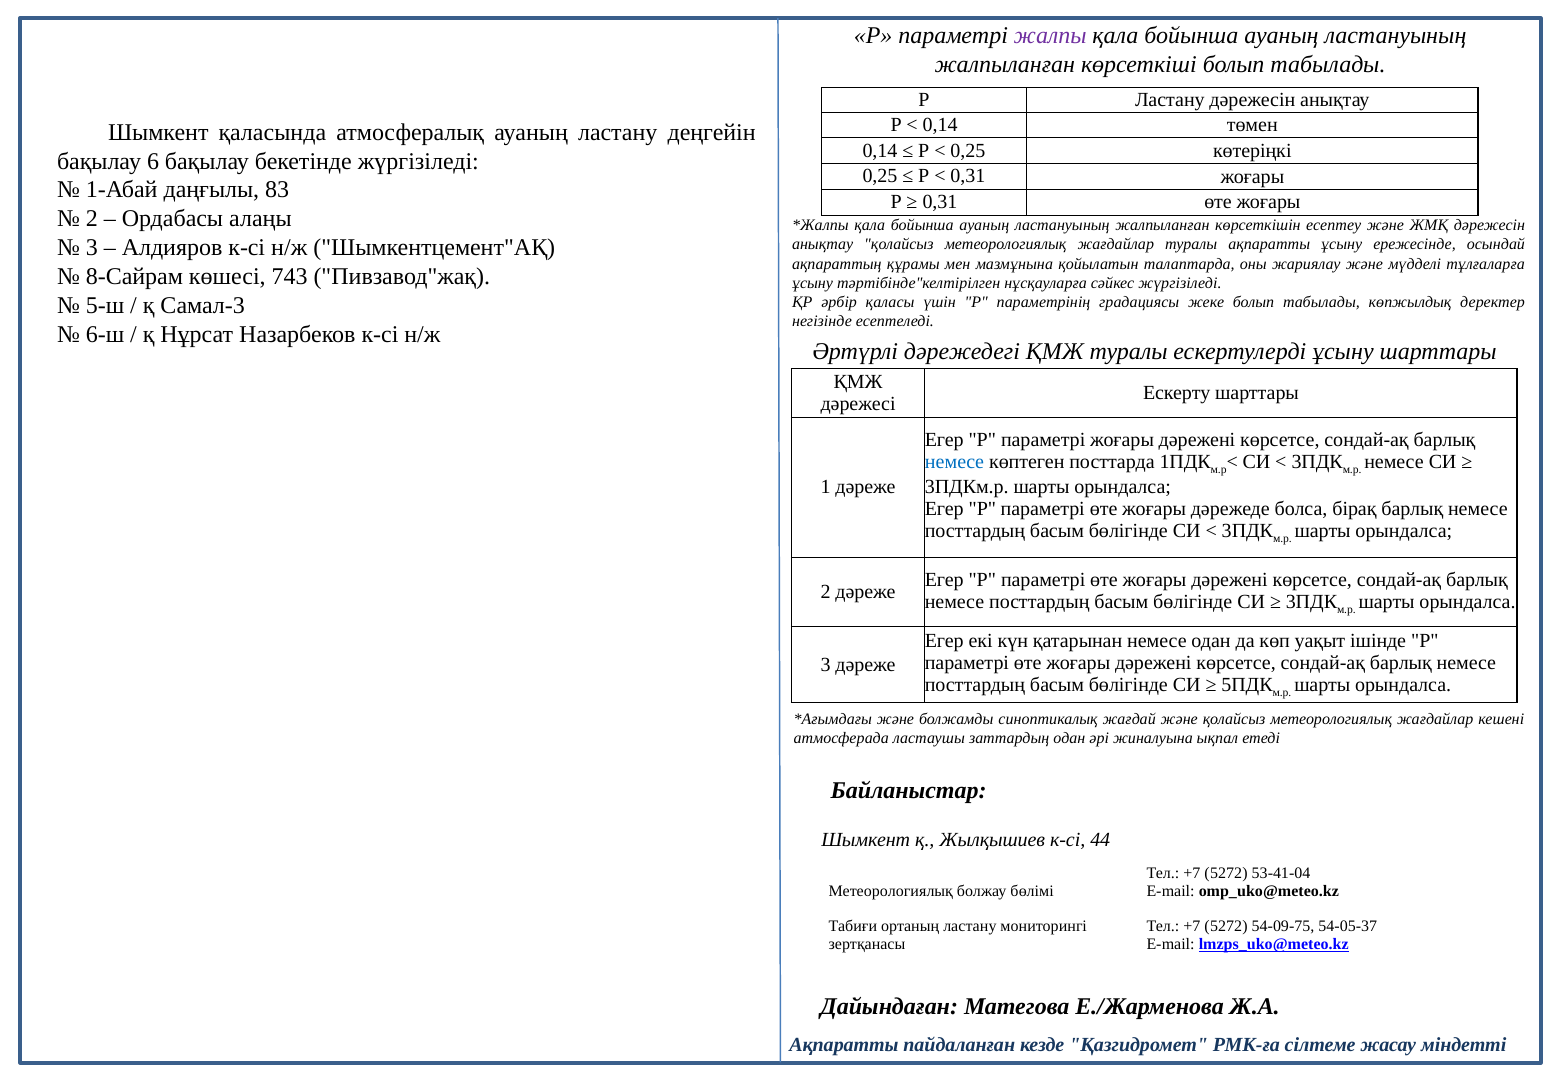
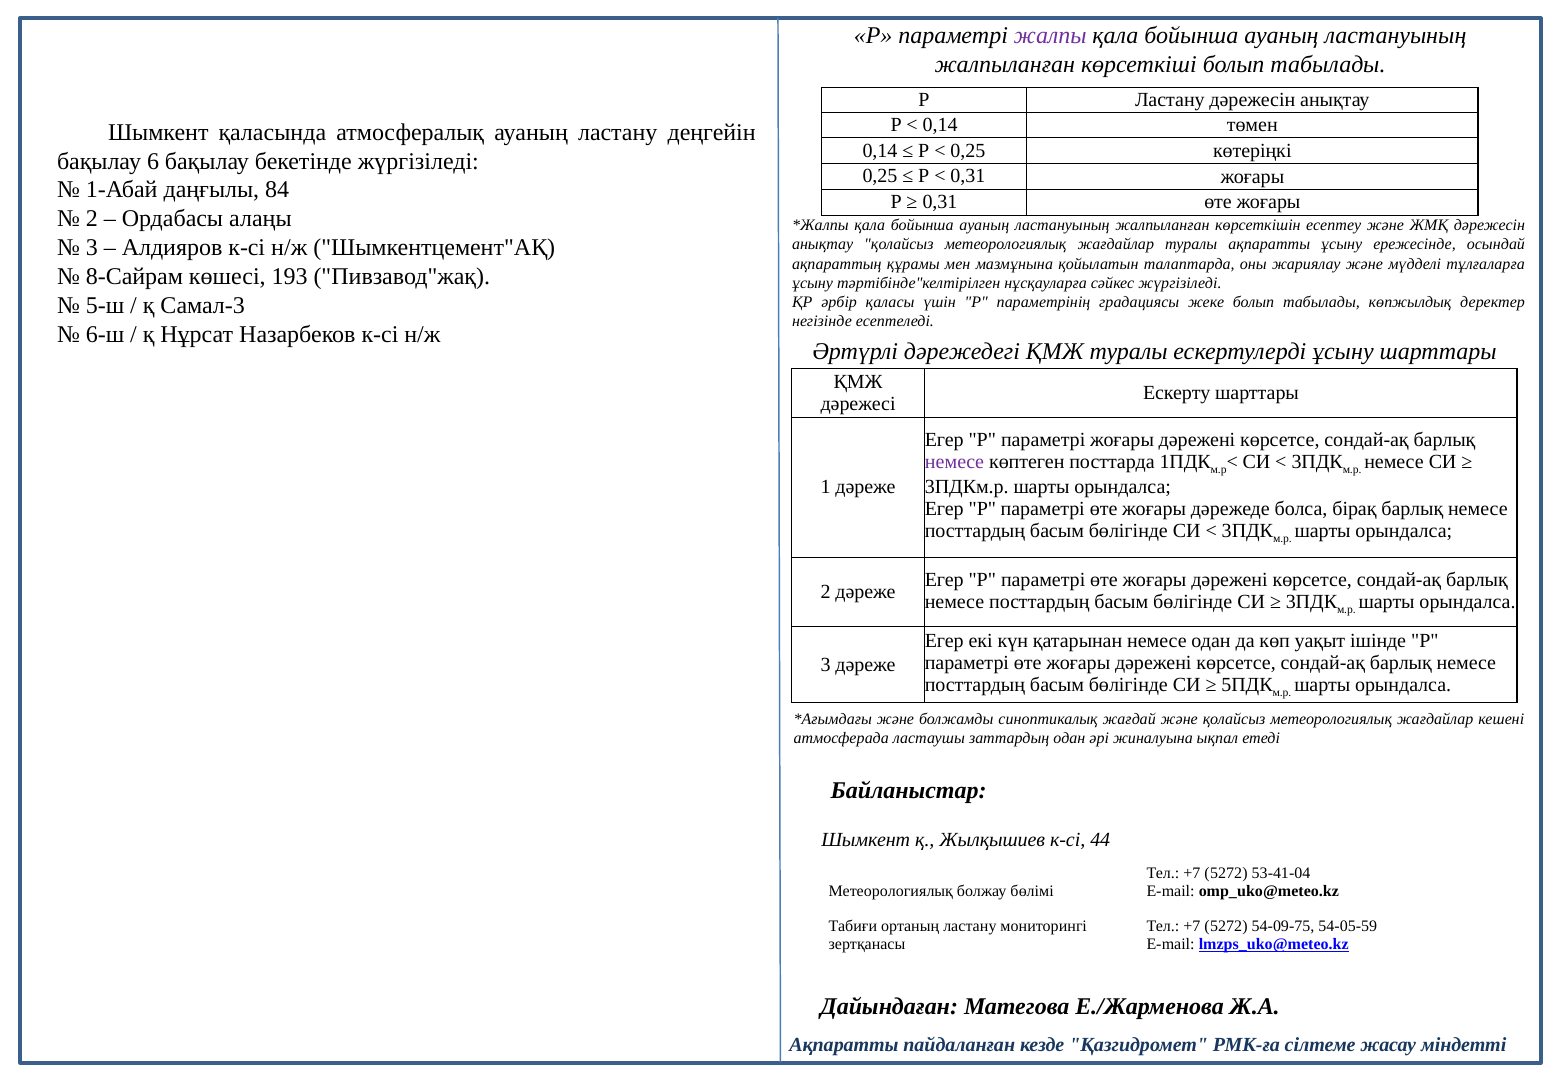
83: 83 -> 84
743: 743 -> 193
немесе at (955, 462) colour: blue -> purple
54-05-37: 54-05-37 -> 54-05-59
